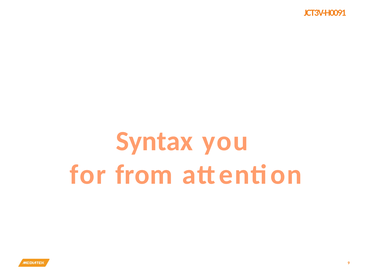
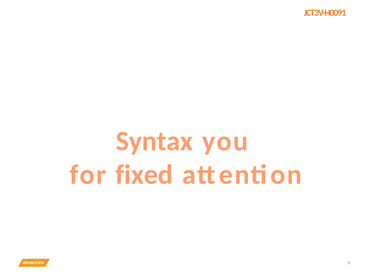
from: from -> fixed
